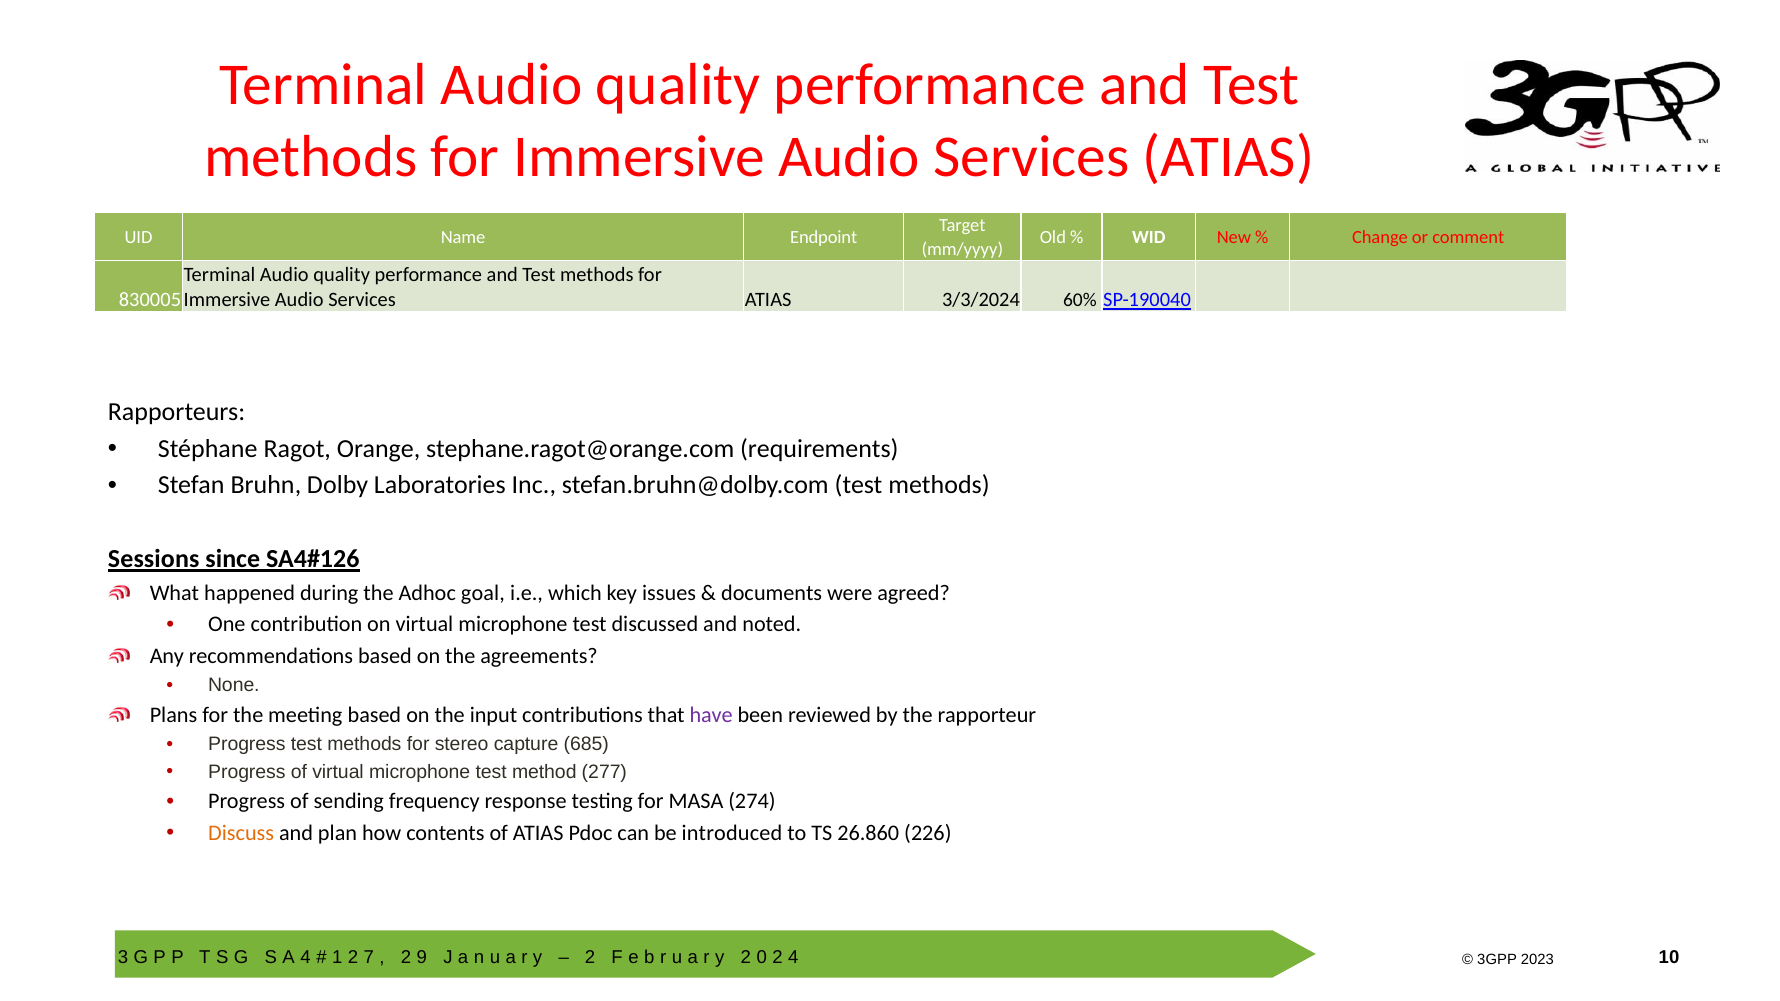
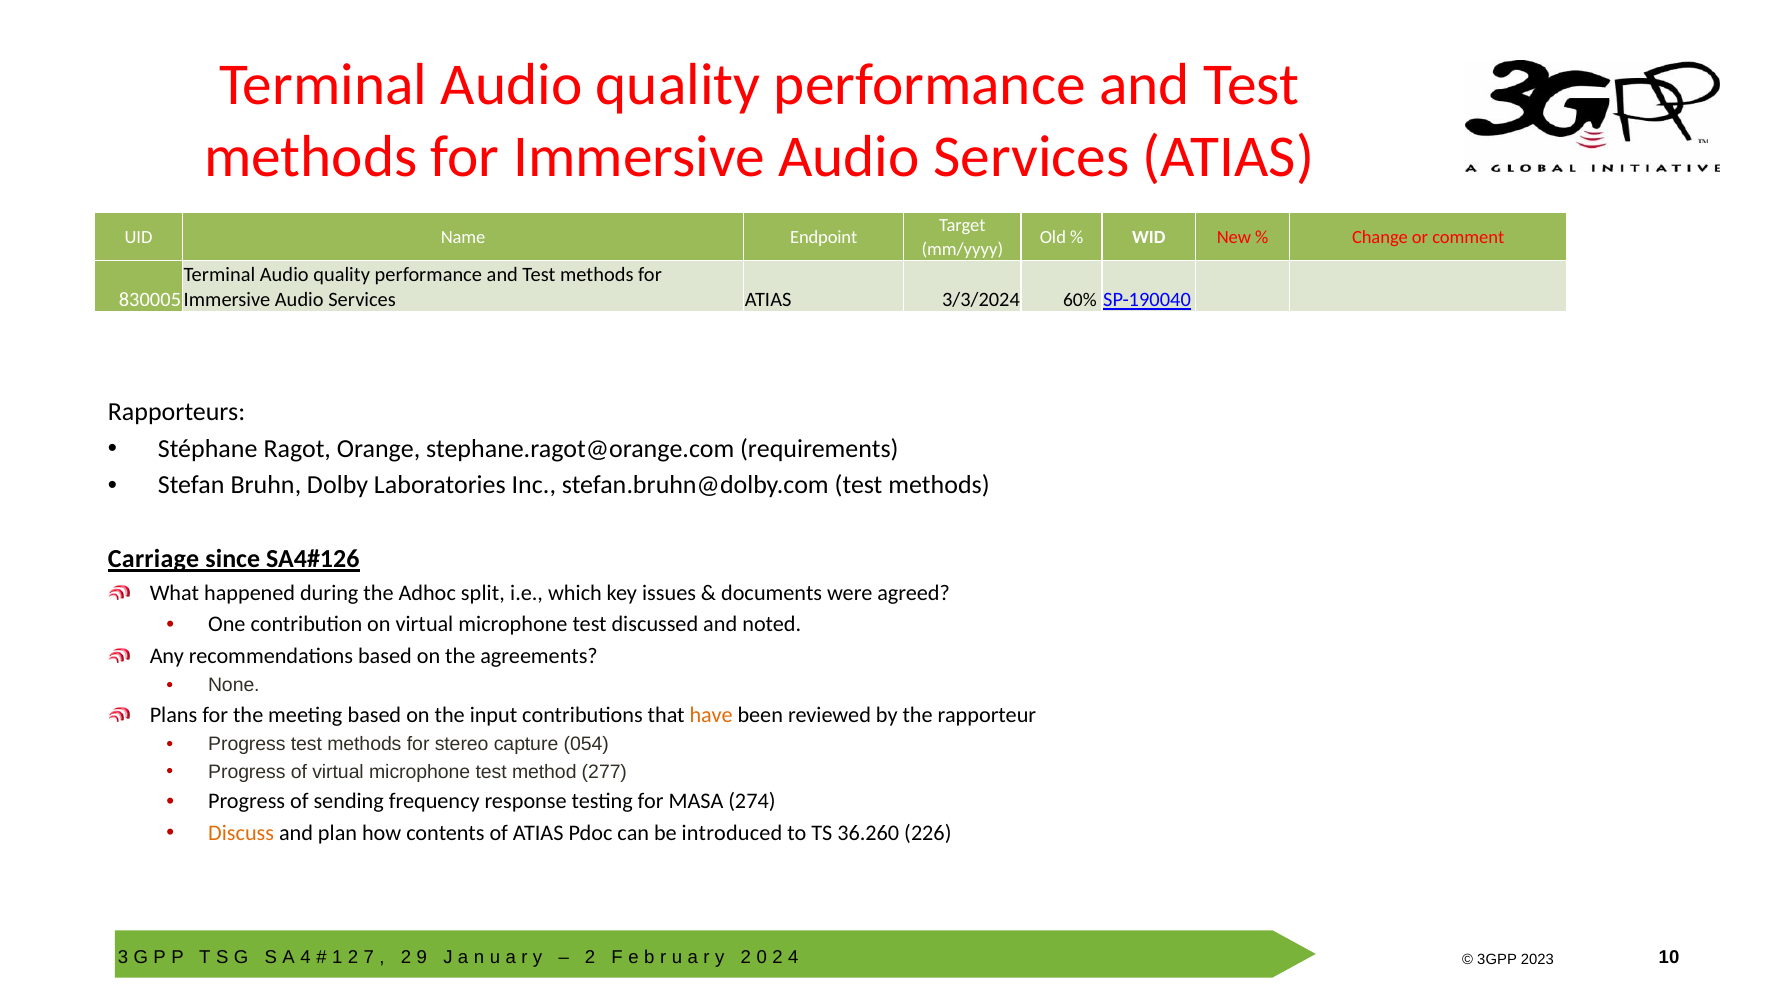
Sessions: Sessions -> Carriage
goal: goal -> split
have colour: purple -> orange
685: 685 -> 054
26.860: 26.860 -> 36.260
